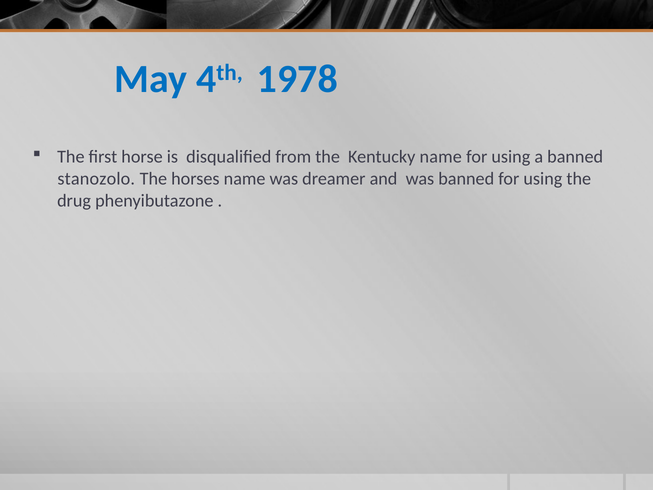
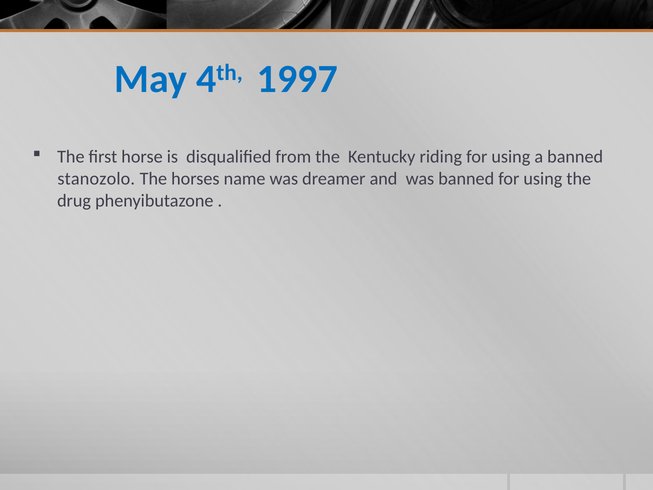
1978: 1978 -> 1997
Kentucky name: name -> riding
